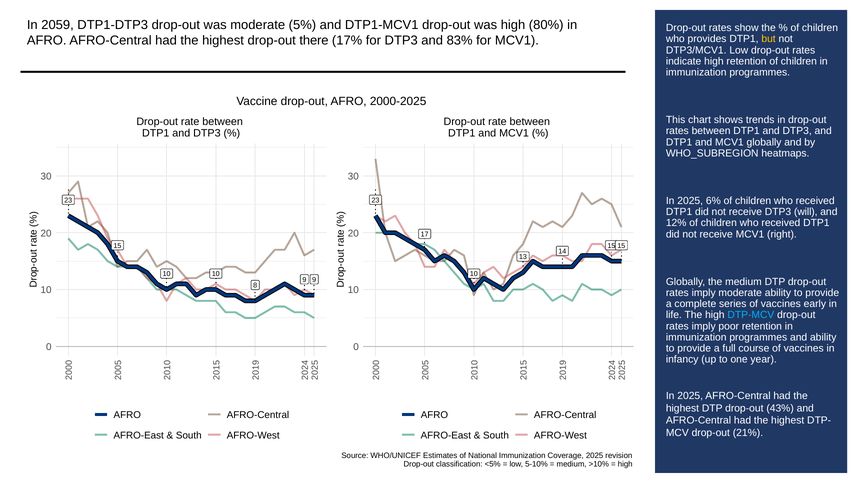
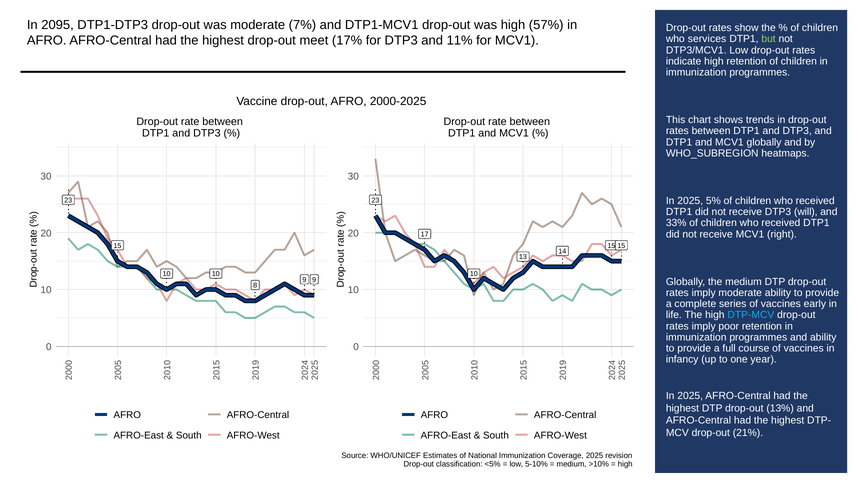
2059: 2059 -> 2095
5%: 5% -> 7%
80%: 80% -> 57%
there: there -> meet
83%: 83% -> 11%
provides: provides -> services
but colour: yellow -> light green
6%: 6% -> 5%
12%: 12% -> 33%
43%: 43% -> 13%
